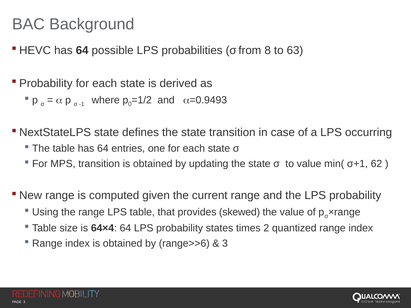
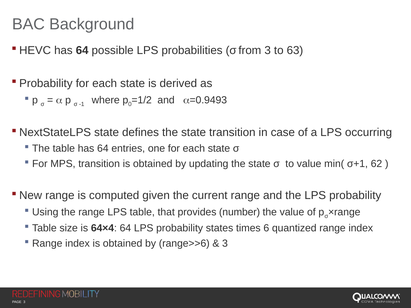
from 8: 8 -> 3
skewed: skewed -> number
2: 2 -> 6
